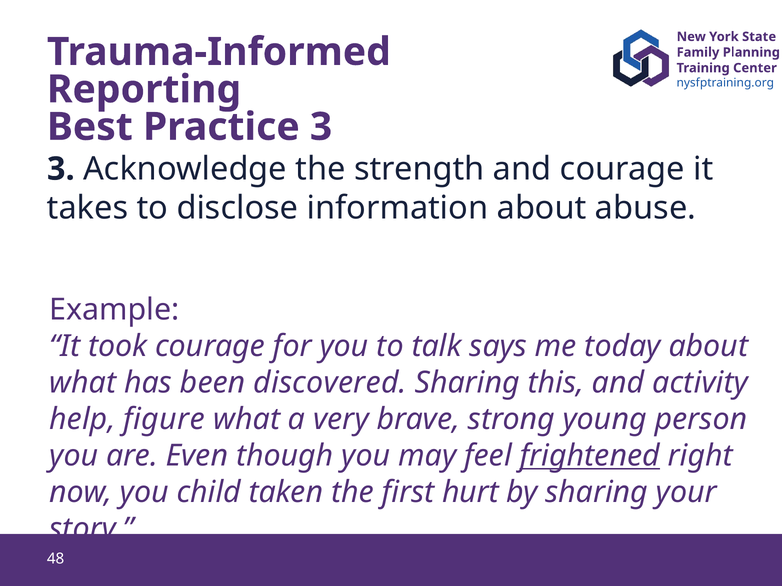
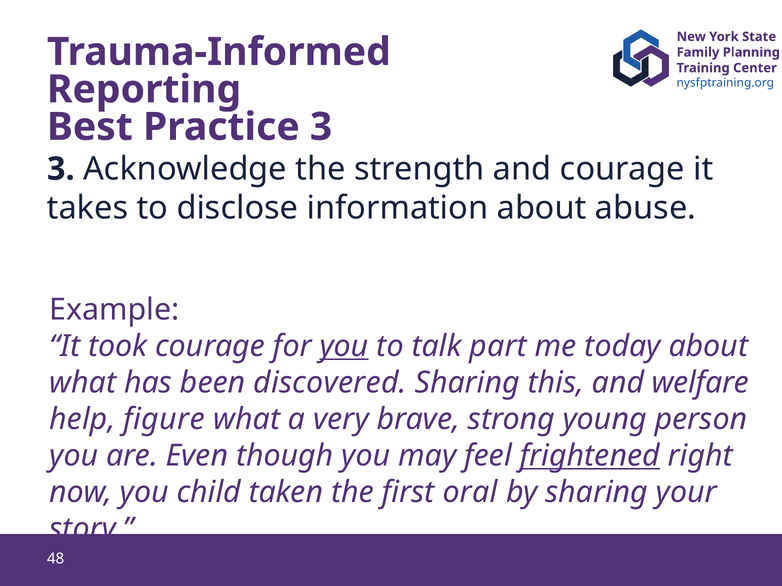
you at (344, 347) underline: none -> present
says: says -> part
activity: activity -> welfare
hurt: hurt -> oral
